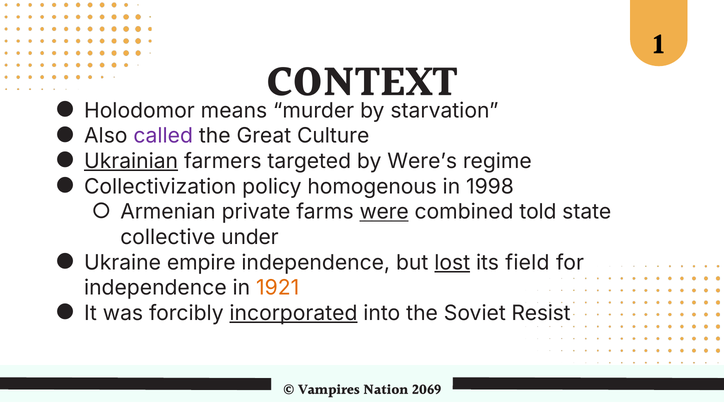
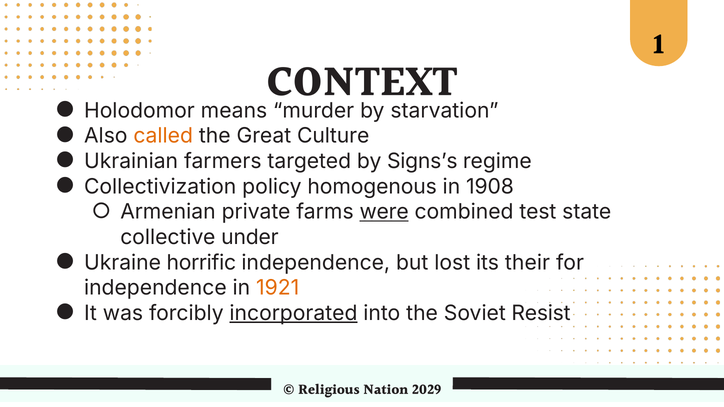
called colour: purple -> orange
Ukrainian underline: present -> none
Were’s: Were’s -> Signs’s
1998: 1998 -> 1908
told: told -> test
empire: empire -> horrific
lost underline: present -> none
field: field -> their
Vampires: Vampires -> Religious
2069: 2069 -> 2029
